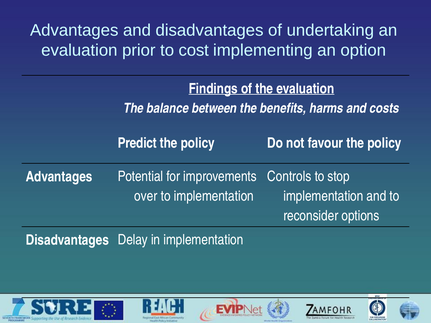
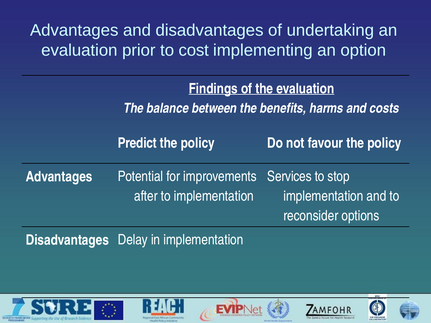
Controls: Controls -> Services
over: over -> after
